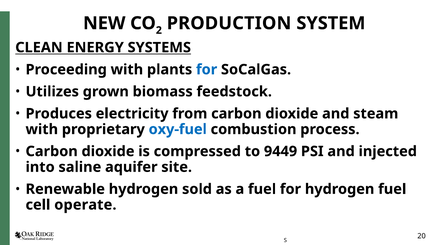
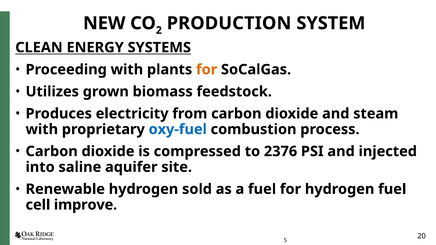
for at (207, 70) colour: blue -> orange
9449: 9449 -> 2376
operate: operate -> improve
